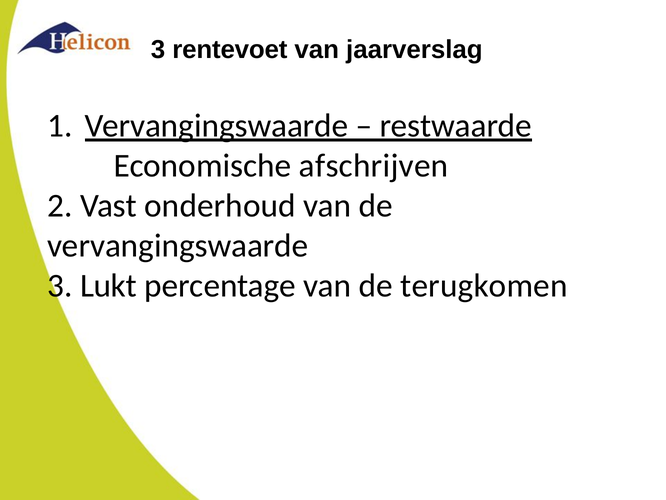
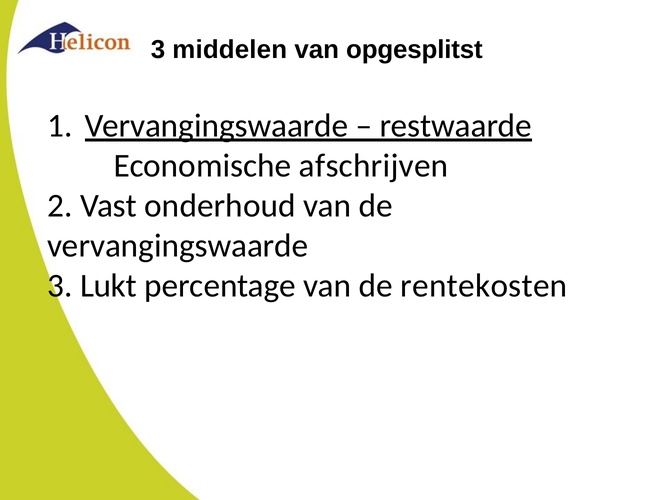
rentevoet: rentevoet -> middelen
jaarverslag: jaarverslag -> opgesplitst
terugkomen: terugkomen -> rentekosten
